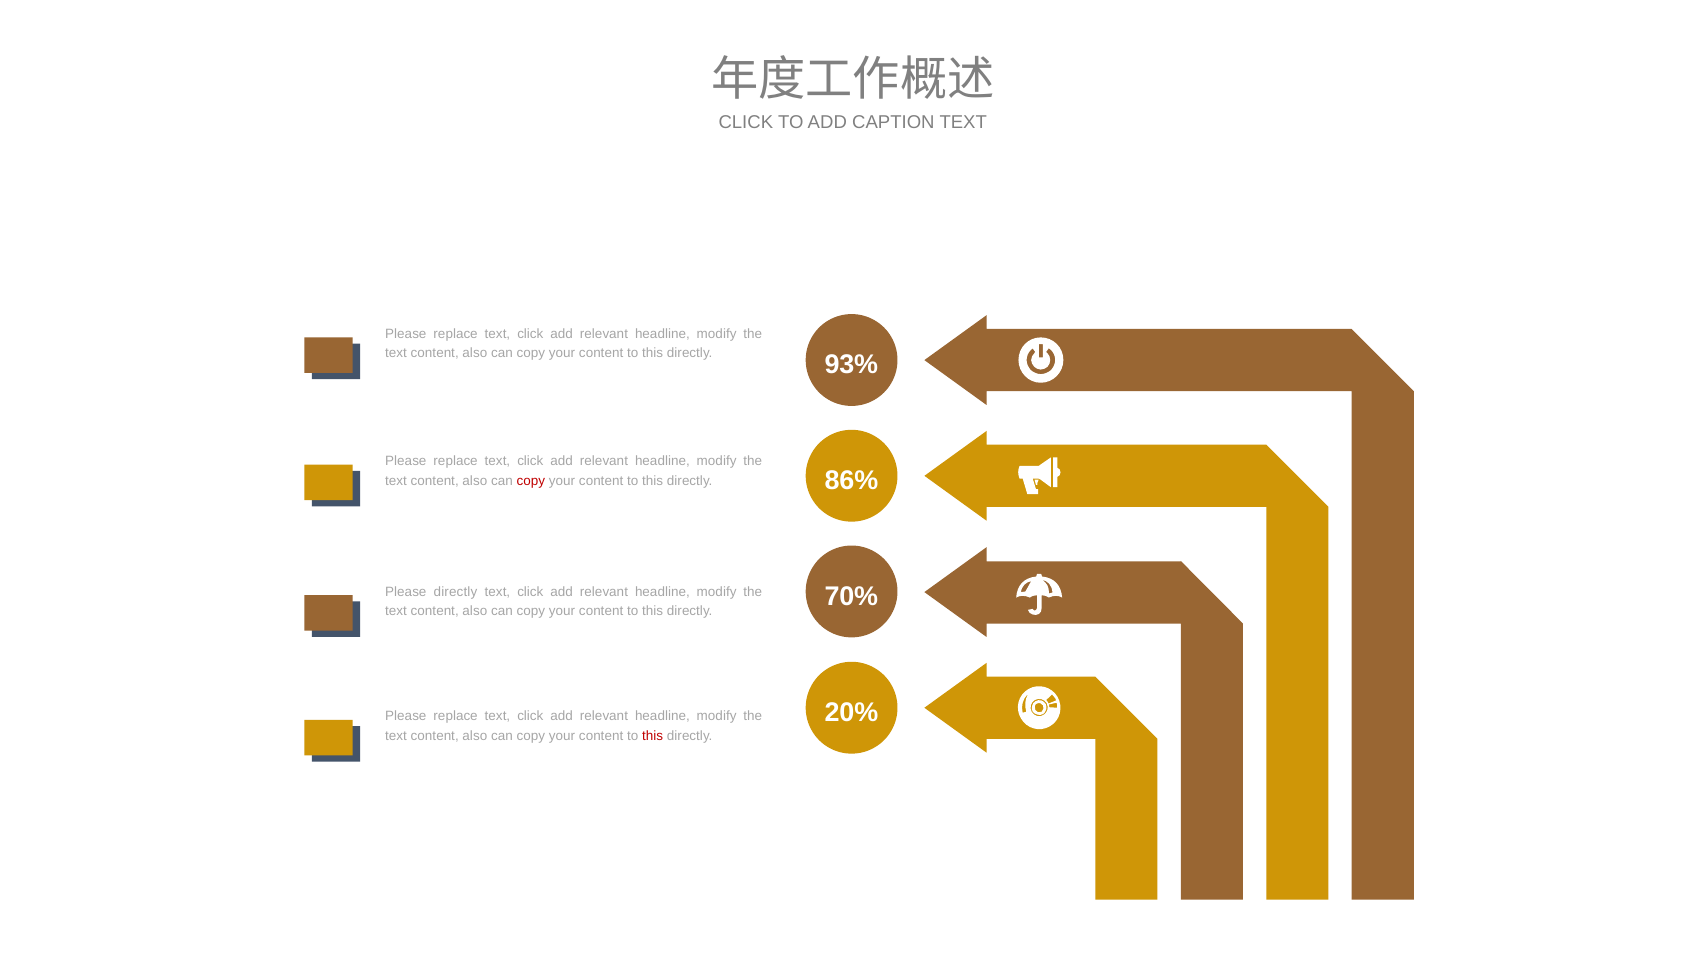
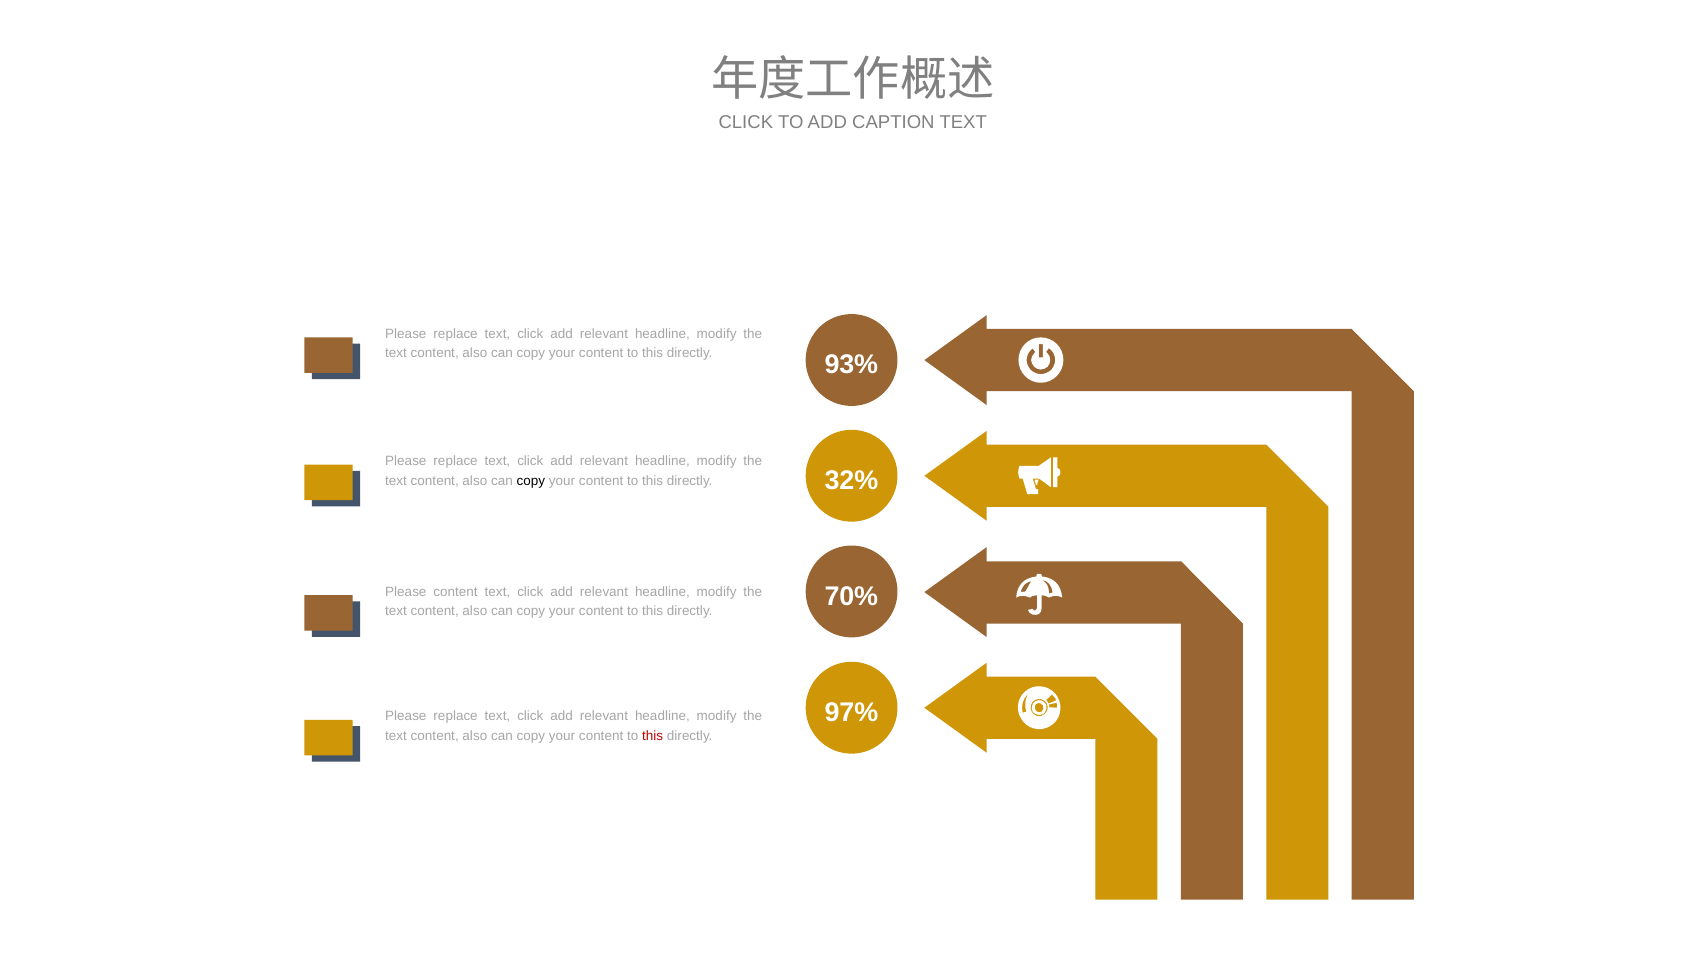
86%: 86% -> 32%
copy at (531, 480) colour: red -> black
Please directly: directly -> content
20%: 20% -> 97%
